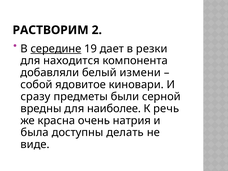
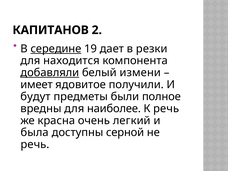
РАСТВОРИМ: РАСТВОРИМ -> КАПИТАНОВ
добавляли underline: none -> present
собой: собой -> имеет
киновари: киновари -> получили
сразу: сразу -> будут
серной: серной -> полное
натрия: натрия -> легкий
делать: делать -> серной
виде at (35, 144): виде -> речь
